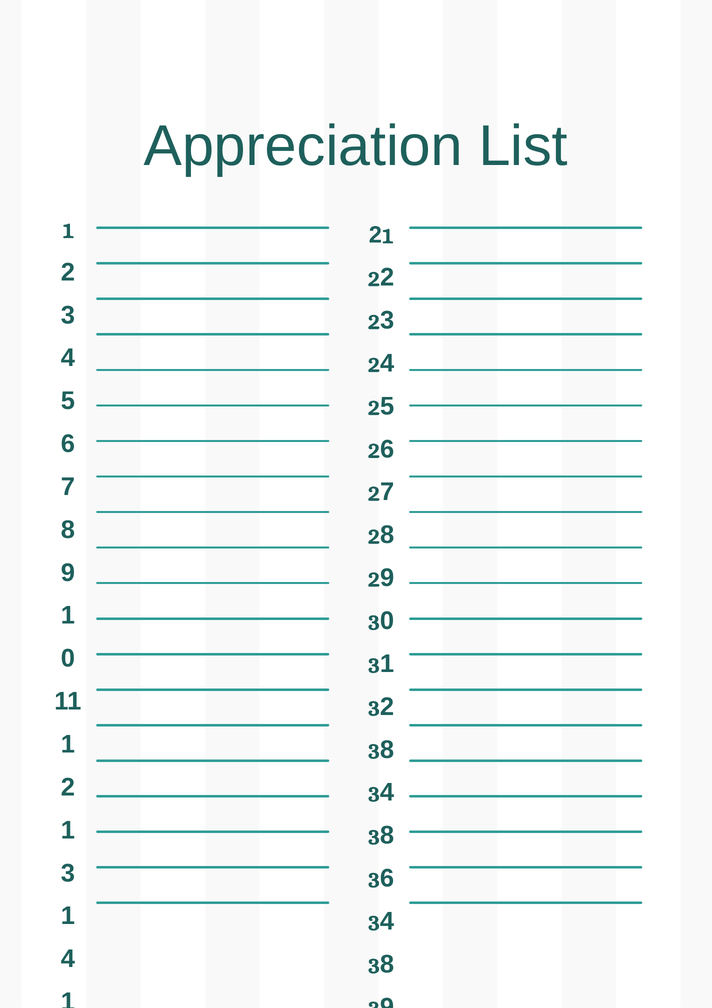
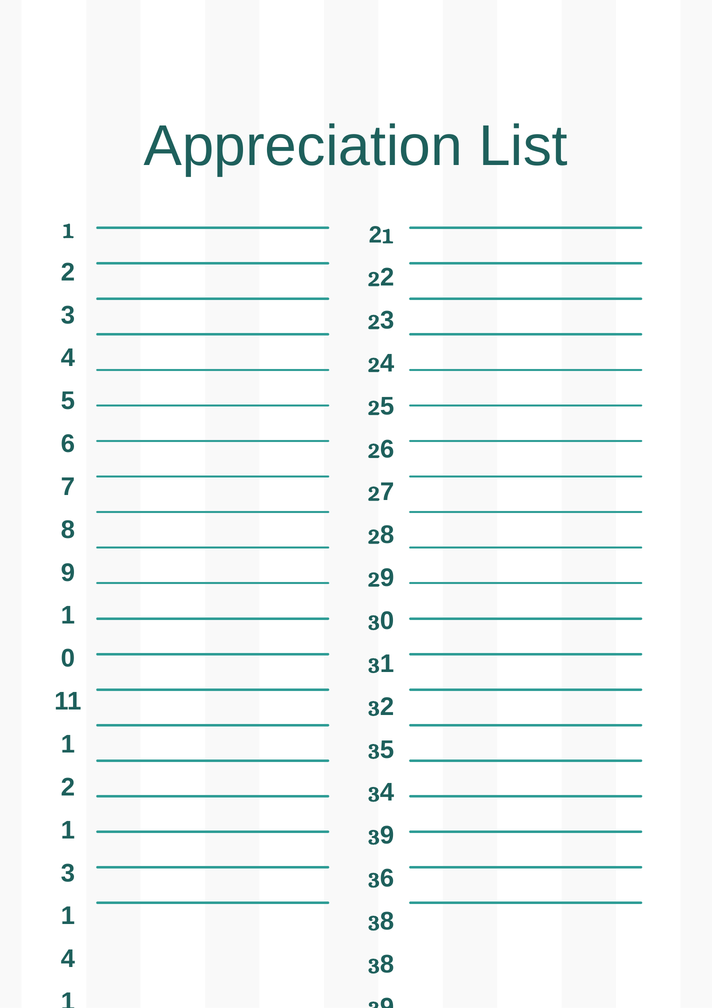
8 at (387, 749): 8 -> 5
8 at (387, 835): 8 -> 9
4 at (387, 921): 4 -> 8
